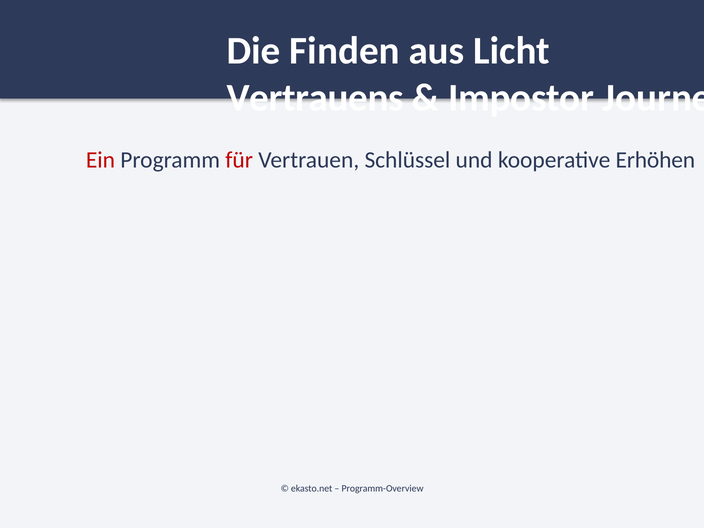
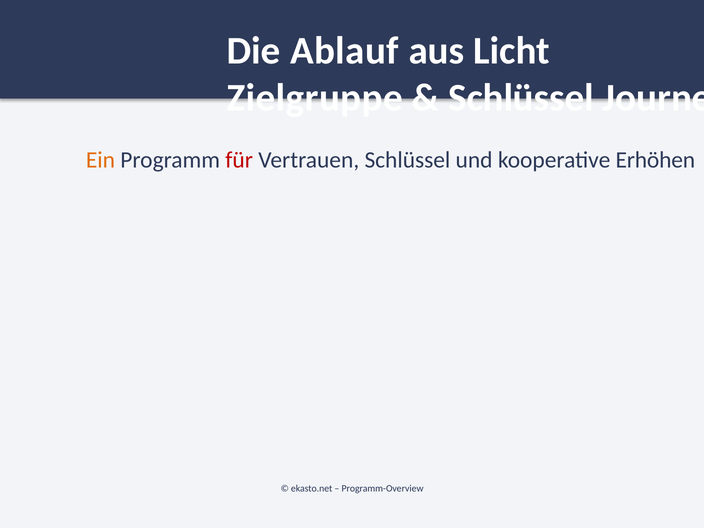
Finden: Finden -> Ablauf
Vertrauens: Vertrauens -> Zielgruppe
Impostor at (521, 98): Impostor -> Schlüssel
Ein colour: red -> orange
